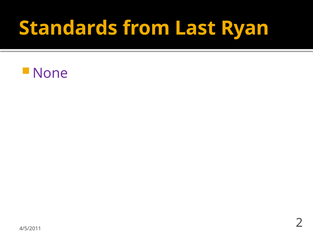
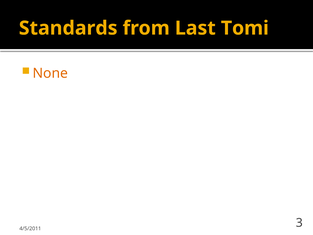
Ryan: Ryan -> Tomi
None colour: purple -> orange
2: 2 -> 3
